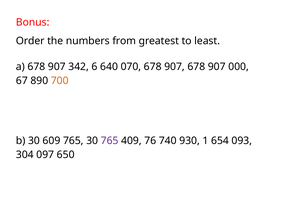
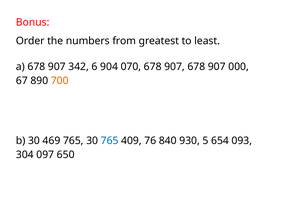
640: 640 -> 904
609: 609 -> 469
765 at (110, 141) colour: purple -> blue
740: 740 -> 840
1: 1 -> 5
